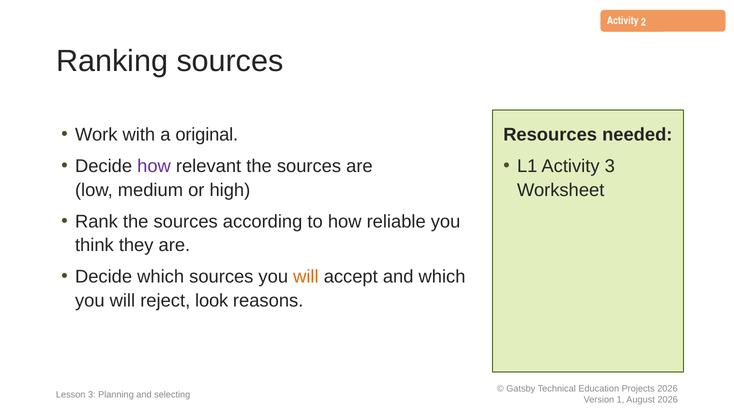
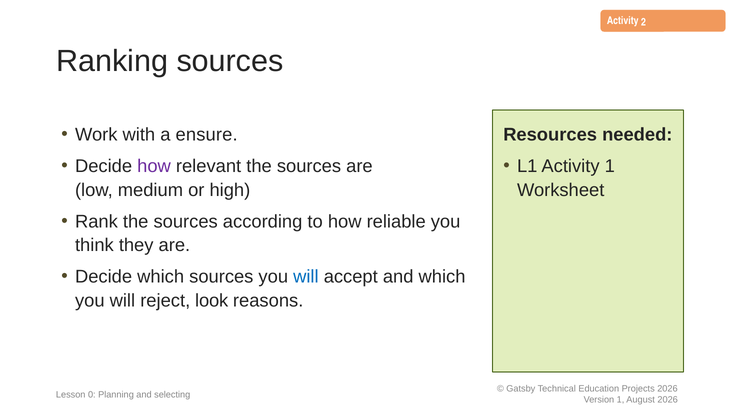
original: original -> ensure
Activity 3: 3 -> 1
will at (306, 277) colour: orange -> blue
Lesson 3: 3 -> 0
